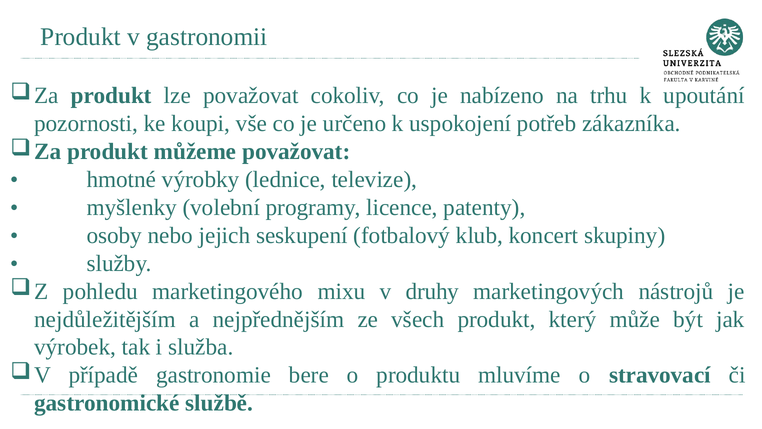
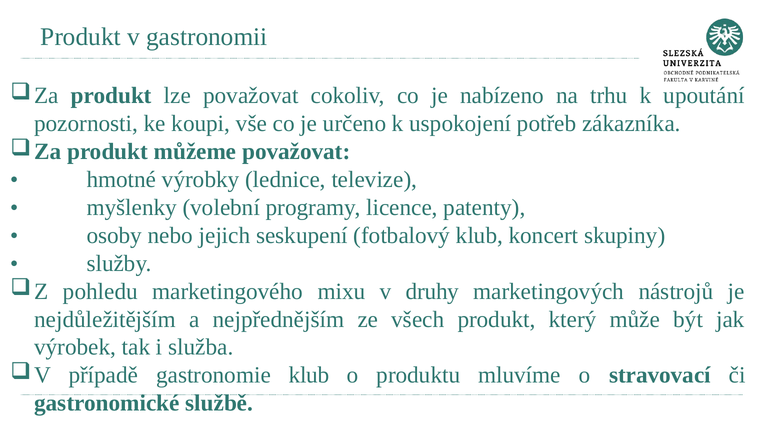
gastronomie bere: bere -> klub
